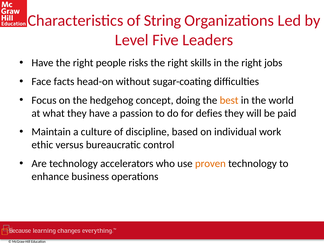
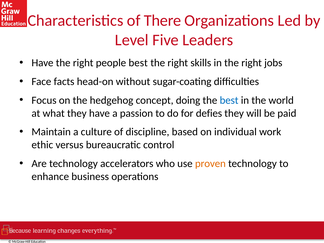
String: String -> There
people risks: risks -> best
best at (229, 100) colour: orange -> blue
